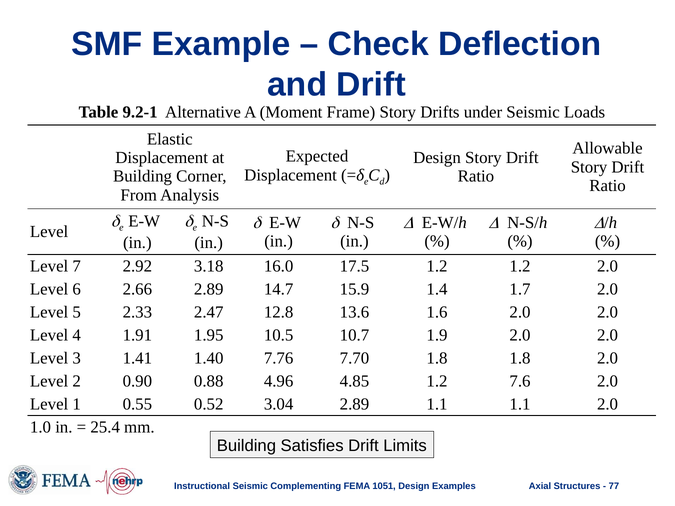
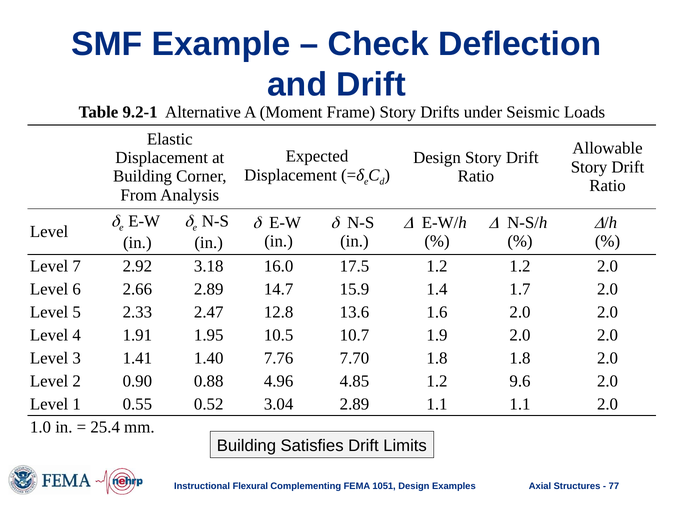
7.6: 7.6 -> 9.6
Instructional Seismic: Seismic -> Flexural
